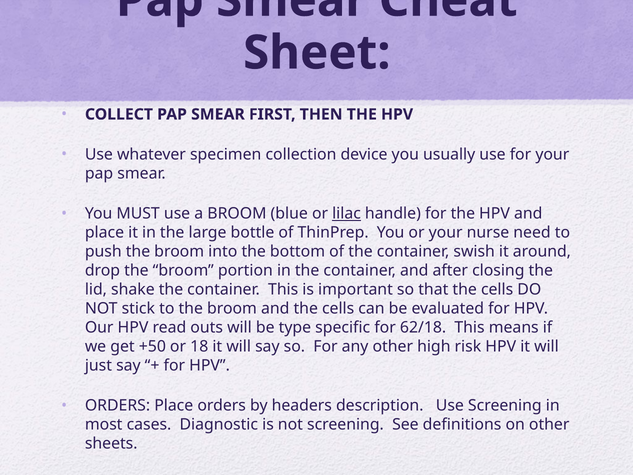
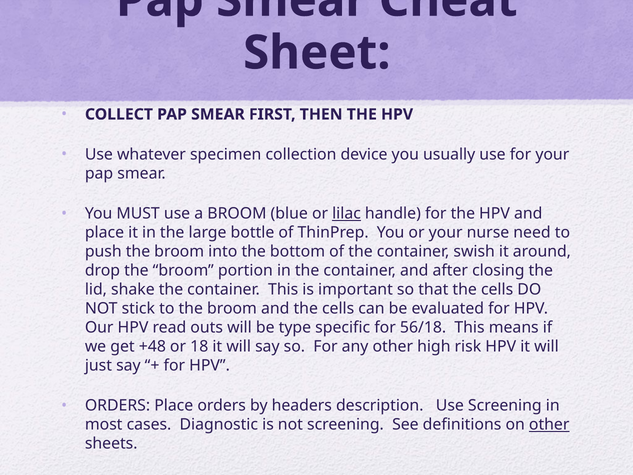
62/18: 62/18 -> 56/18
+50: +50 -> +48
other at (549, 424) underline: none -> present
